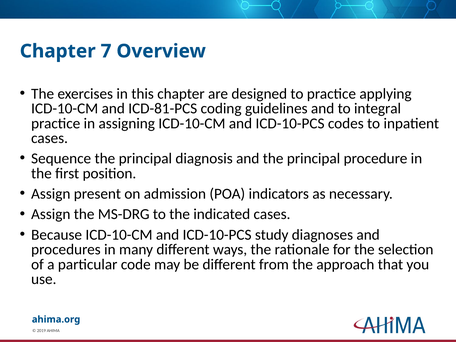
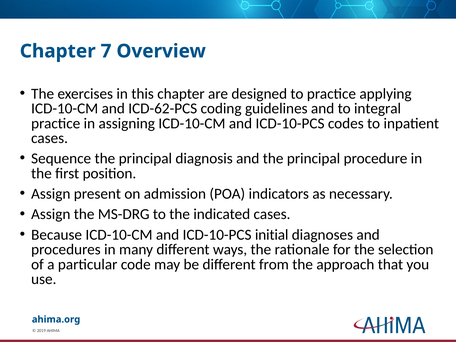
ICD-81-PCS: ICD-81-PCS -> ICD-62-PCS
study: study -> initial
